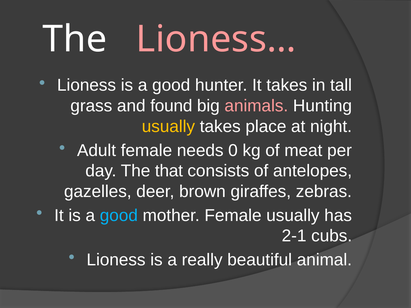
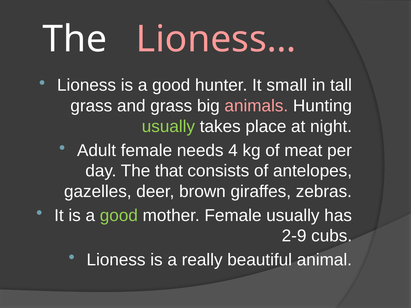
It takes: takes -> small
and found: found -> grass
usually at (168, 127) colour: yellow -> light green
0: 0 -> 4
good at (119, 216) colour: light blue -> light green
2-1: 2-1 -> 2-9
